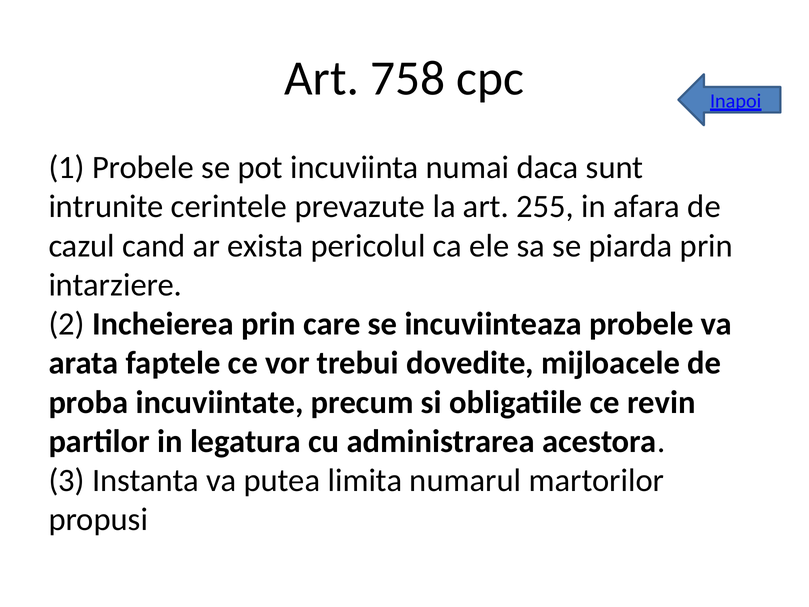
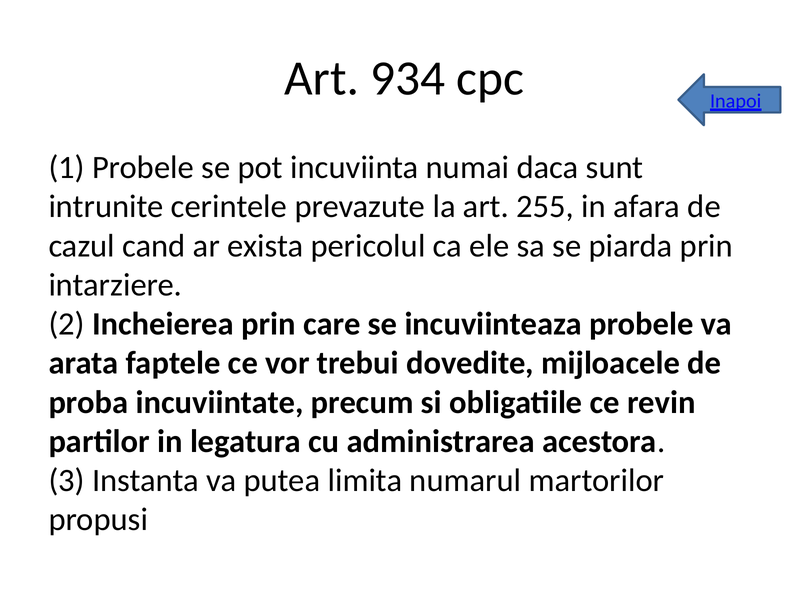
758: 758 -> 934
